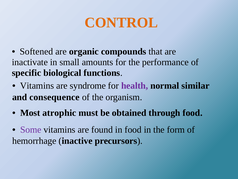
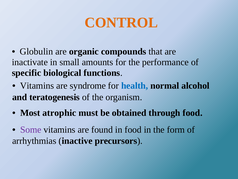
Softened: Softened -> Globulin
health colour: purple -> blue
similar: similar -> alcohol
consequence: consequence -> teratogenesis
hemorrhage: hemorrhage -> arrhythmias
